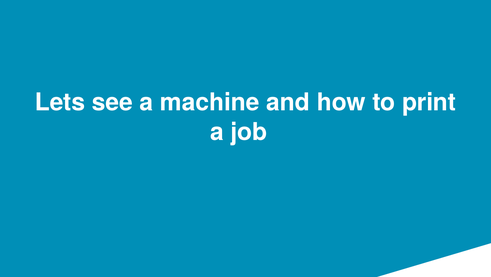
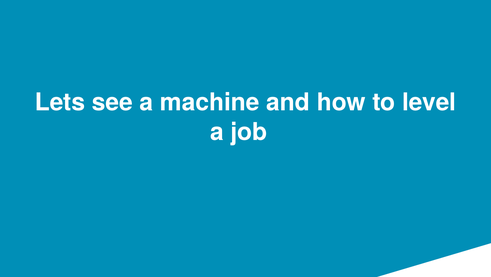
print: print -> level
